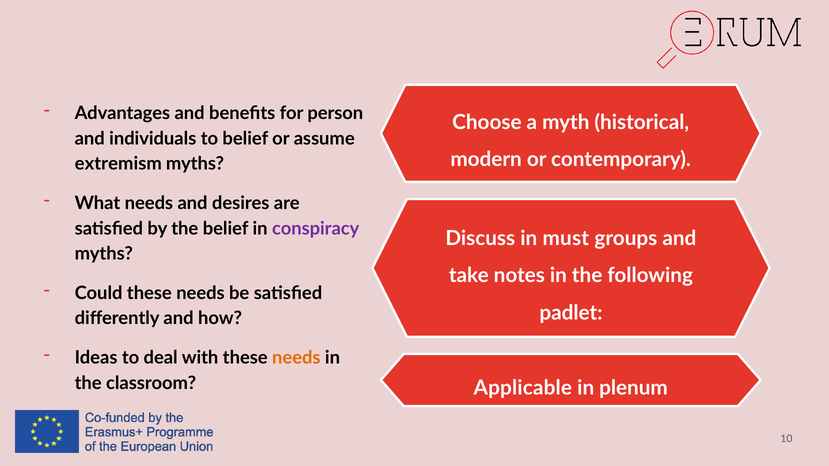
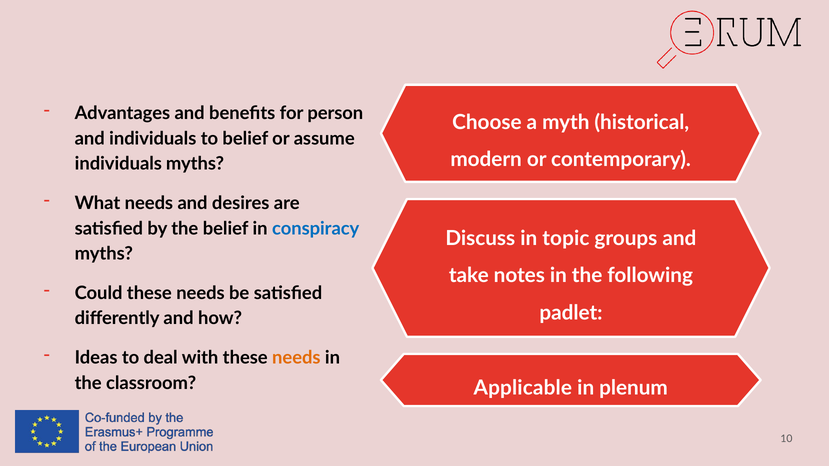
extremism at (118, 164): extremism -> individuals
conspiracy colour: purple -> blue
must: must -> topic
